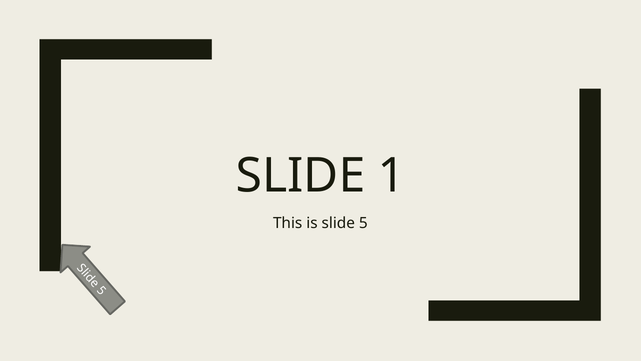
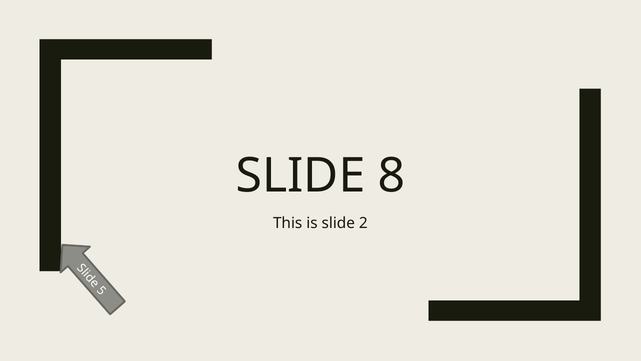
1: 1 -> 8
slide 5: 5 -> 2
